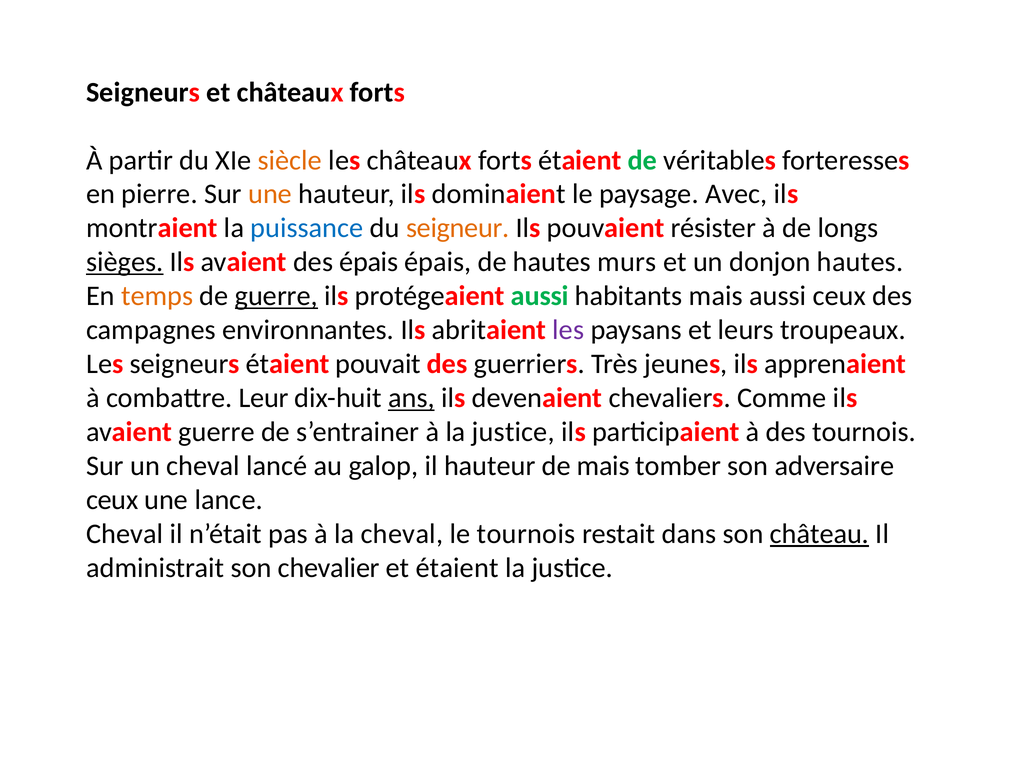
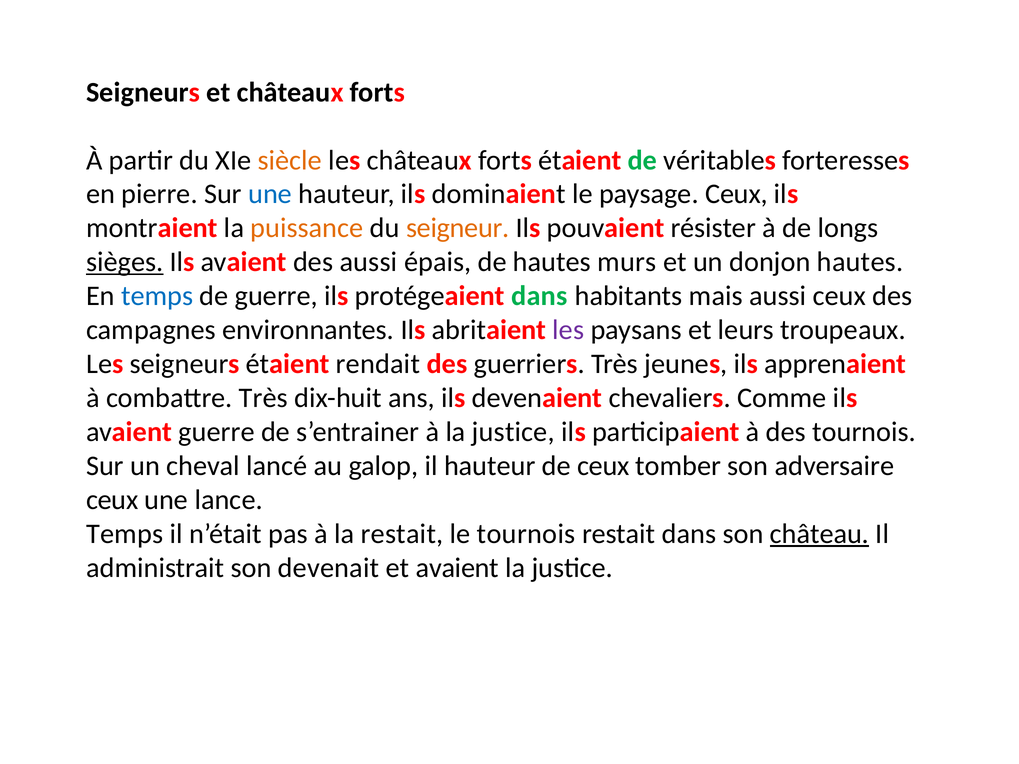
une at (270, 194) colour: orange -> blue
paysage Avec: Avec -> Ceux
puissance colour: blue -> orange
des épais: épais -> aussi
temps at (157, 296) colour: orange -> blue
guerre at (276, 296) underline: present -> none
protégeaient aussi: aussi -> dans
pouvait: pouvait -> rendait
combattre Leur: Leur -> Très
ans underline: present -> none
de mais: mais -> ceux
Cheval at (125, 534): Cheval -> Temps
la cheval: cheval -> restait
chevalier: chevalier -> devenait
et étaient: étaient -> avaient
